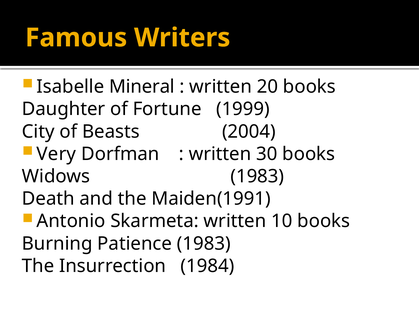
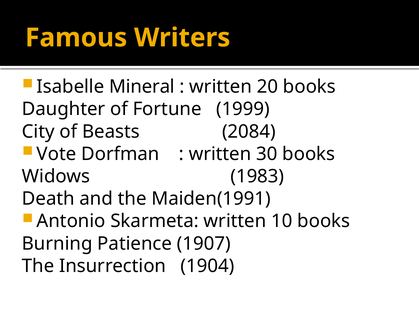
2004: 2004 -> 2084
Very: Very -> Vote
Patience 1983: 1983 -> 1907
1984: 1984 -> 1904
